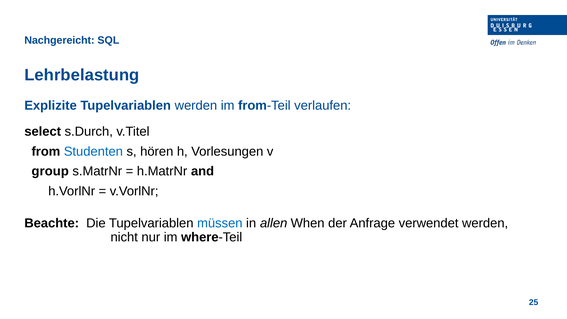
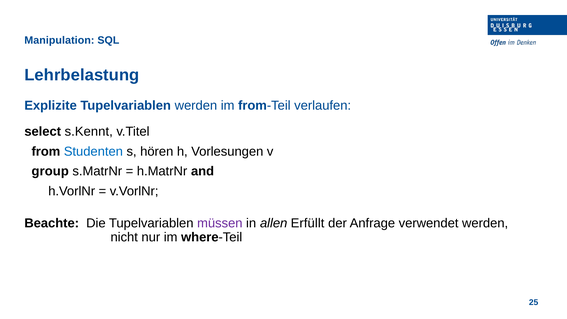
Nachgereicht: Nachgereicht -> Manipulation
s.Durch: s.Durch -> s.Kennt
müssen colour: blue -> purple
When: When -> Erfüllt
